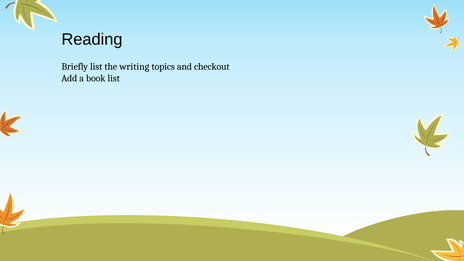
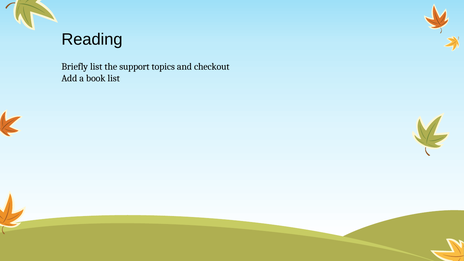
writing: writing -> support
